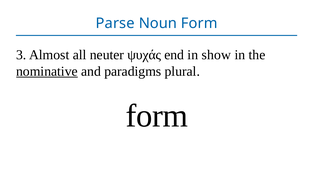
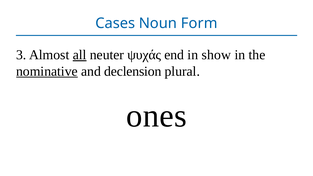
Parse: Parse -> Cases
all underline: none -> present
paradigms: paradigms -> declension
form at (157, 116): form -> ones
